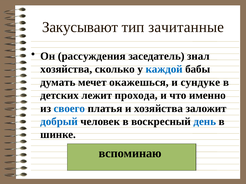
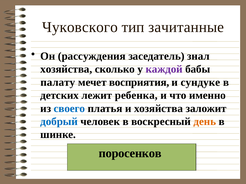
Закусывают: Закусывают -> Чуковского
каждой colour: blue -> purple
думать: думать -> палату
окажешься: окажешься -> восприятия
прохода: прохода -> ребенка
день colour: blue -> orange
вспоминаю: вспоминаю -> поросенков
